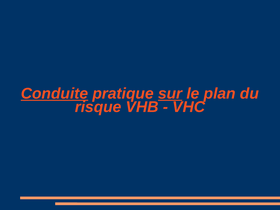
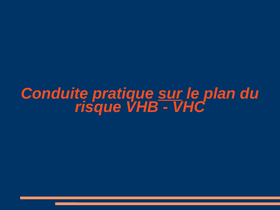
Conduite underline: present -> none
